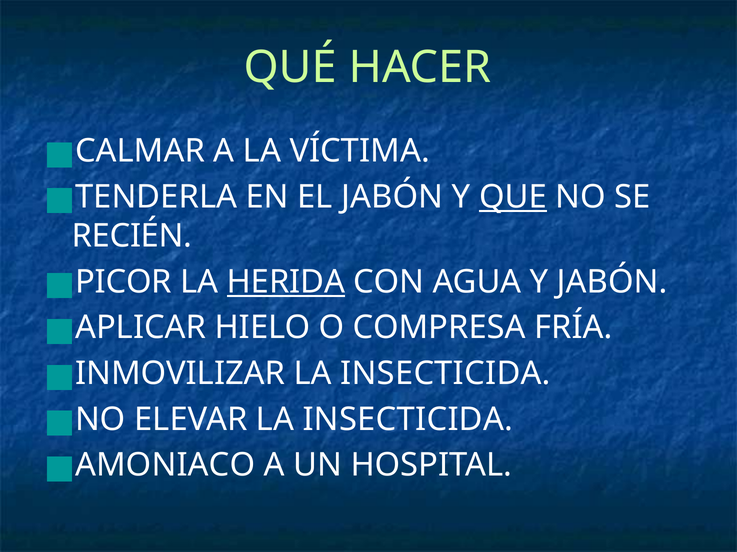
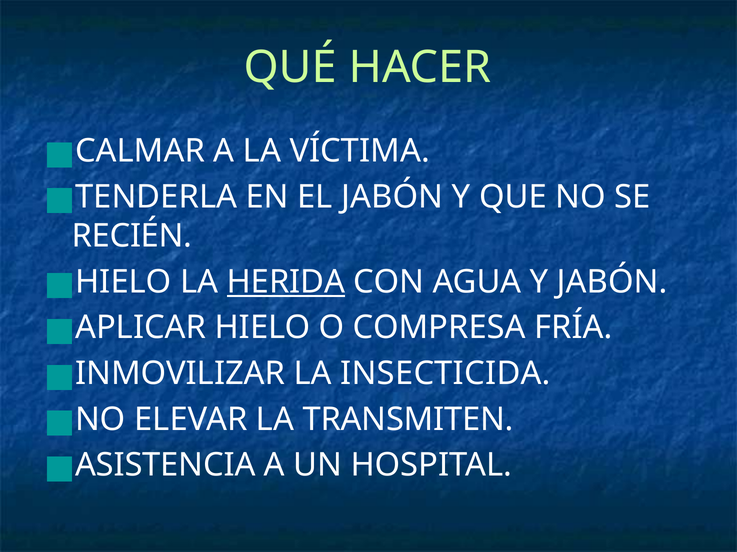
QUE underline: present -> none
PICOR at (123, 282): PICOR -> HIELO
ELEVAR LA INSECTICIDA: INSECTICIDA -> TRANSMITEN
AMONIACO: AMONIACO -> ASISTENCIA
